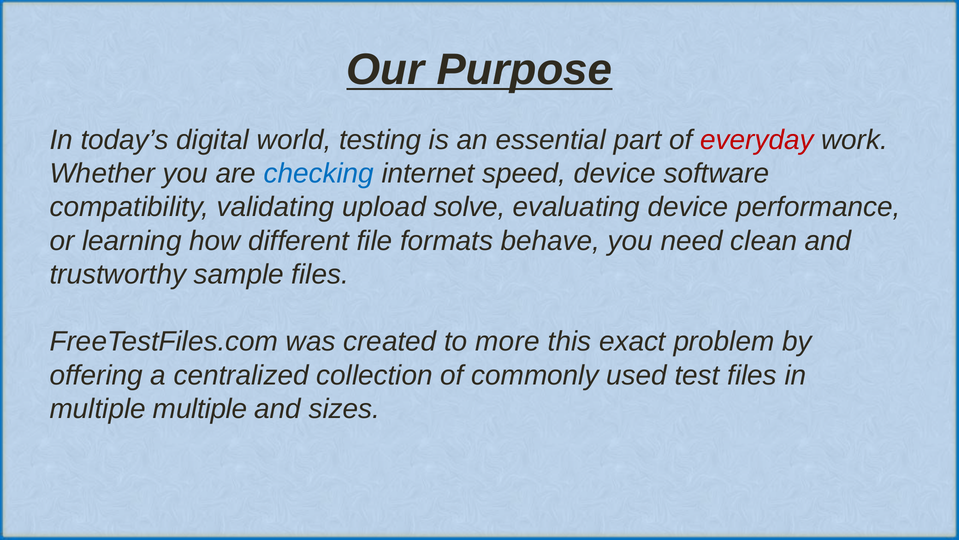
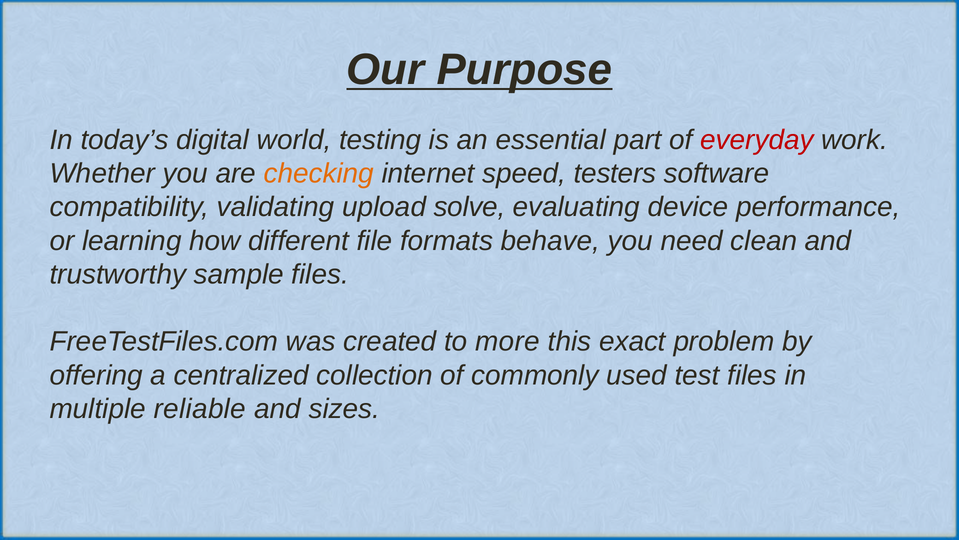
checking colour: blue -> orange
speed device: device -> testers
multiple multiple: multiple -> reliable
